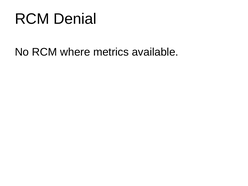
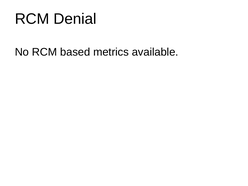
where: where -> based
